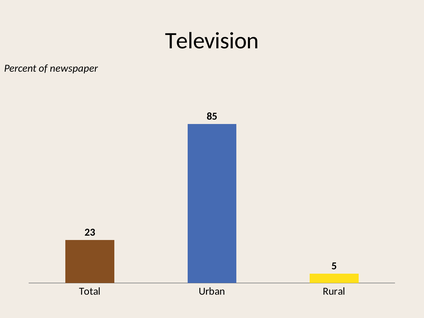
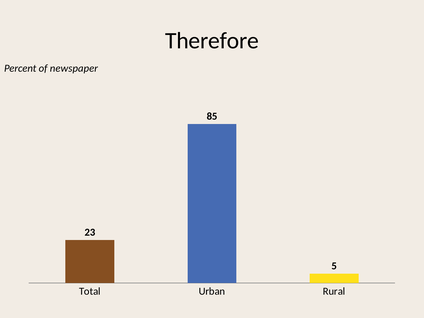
Television: Television -> Therefore
